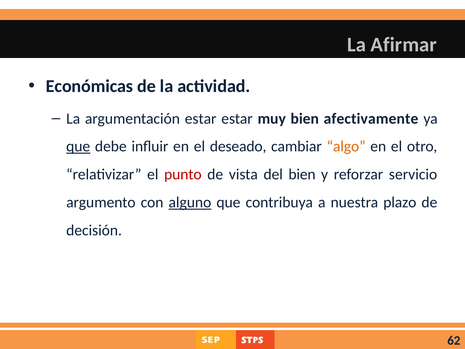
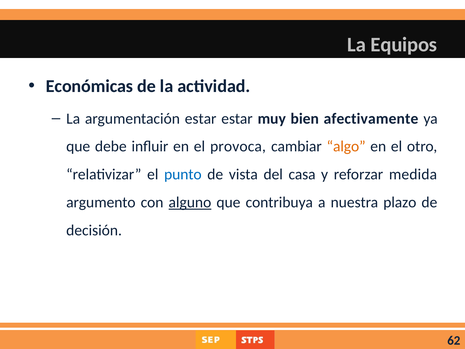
Afirmar: Afirmar -> Equipos
que at (78, 146) underline: present -> none
deseado: deseado -> provoca
punto colour: red -> blue
del bien: bien -> casa
servicio: servicio -> medida
